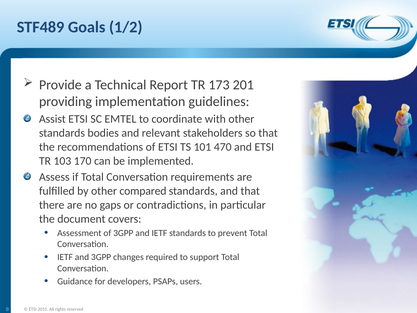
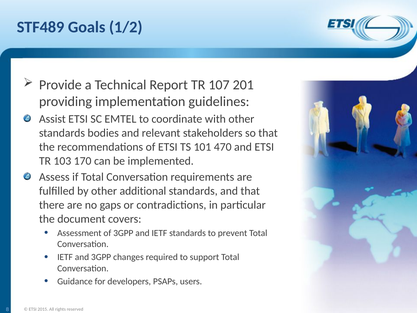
173: 173 -> 107
compared: compared -> additional
